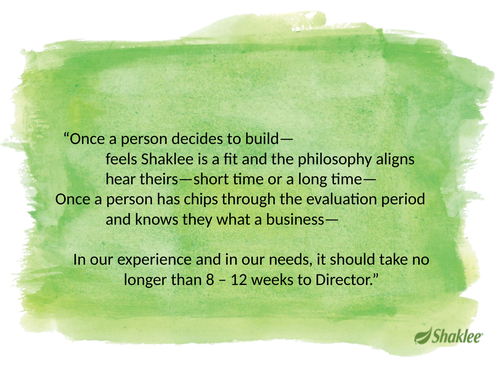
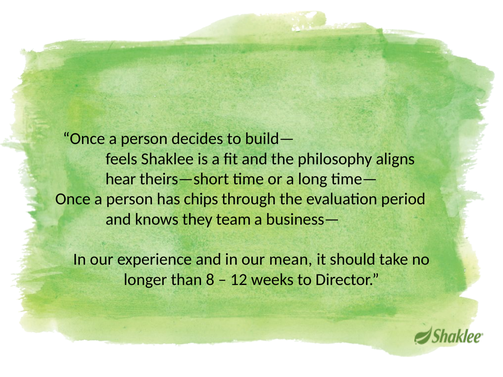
what: what -> team
needs: needs -> mean
